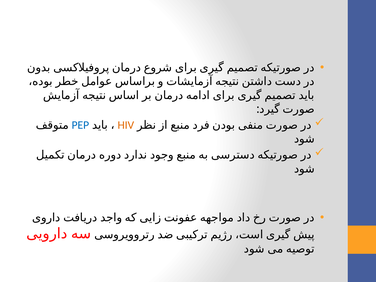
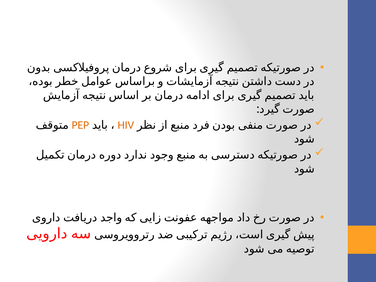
PEP colour: blue -> orange
